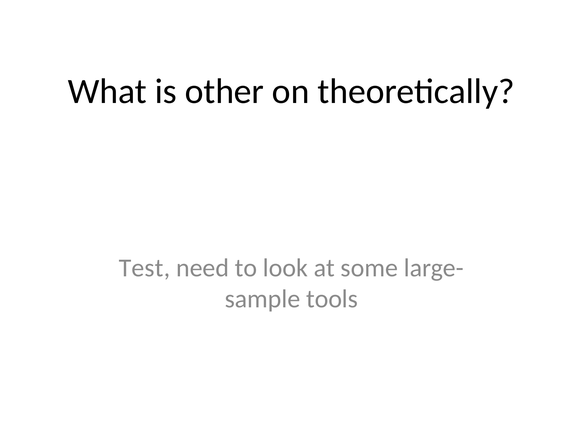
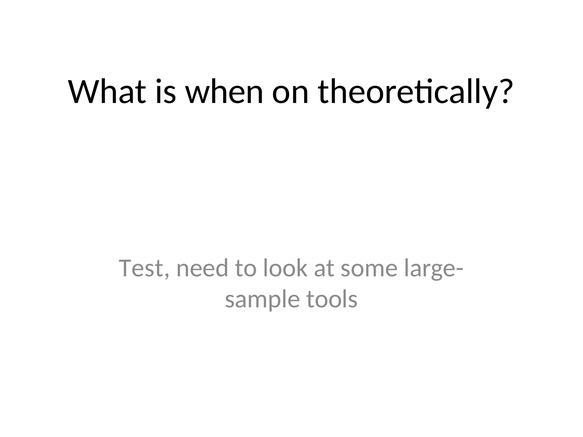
other: other -> when
